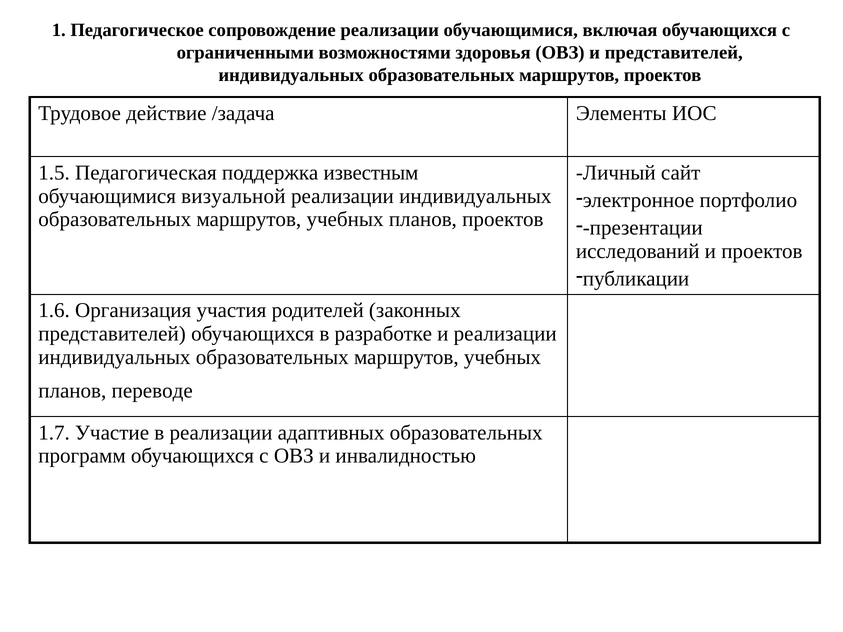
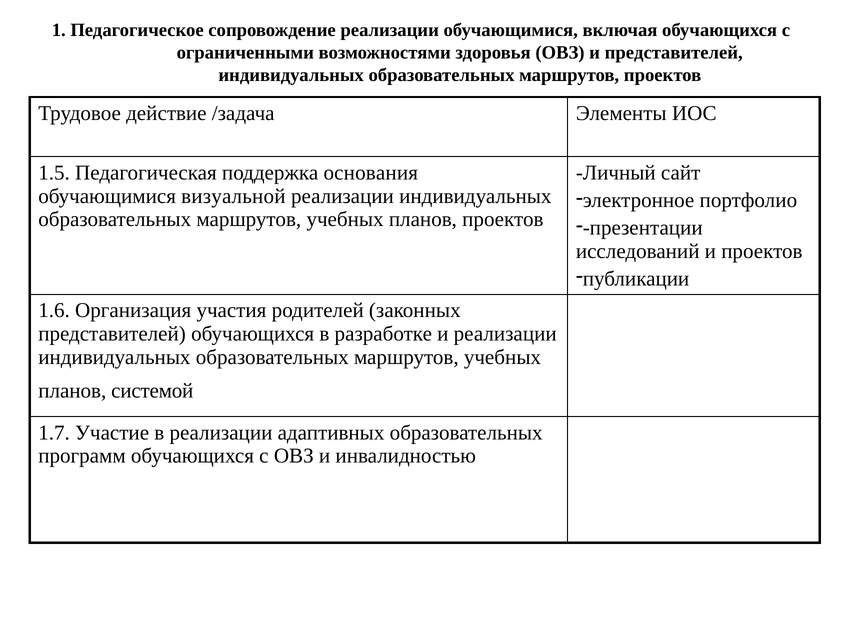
известным: известным -> основания
переводе: переводе -> системой
